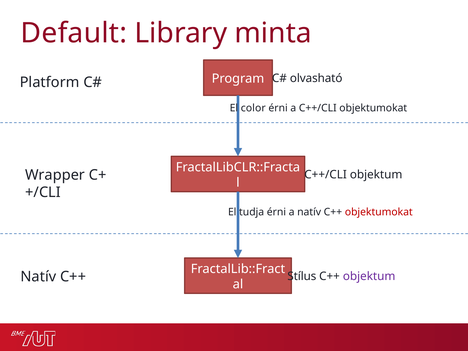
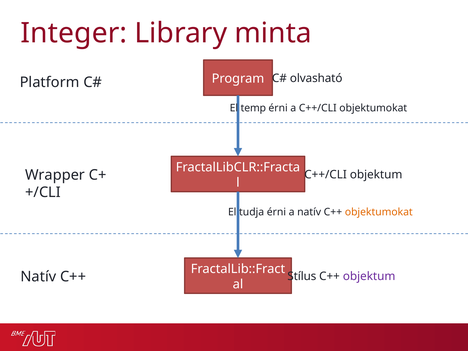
Default: Default -> Integer
color: color -> temp
objektumokat at (379, 212) colour: red -> orange
